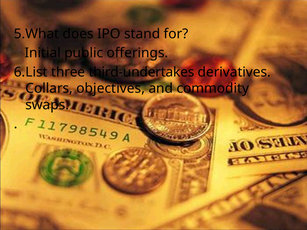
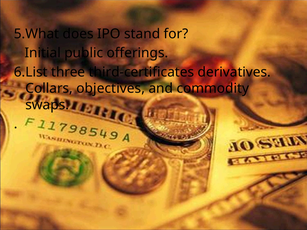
third-undertakes: third-undertakes -> third-certificates
